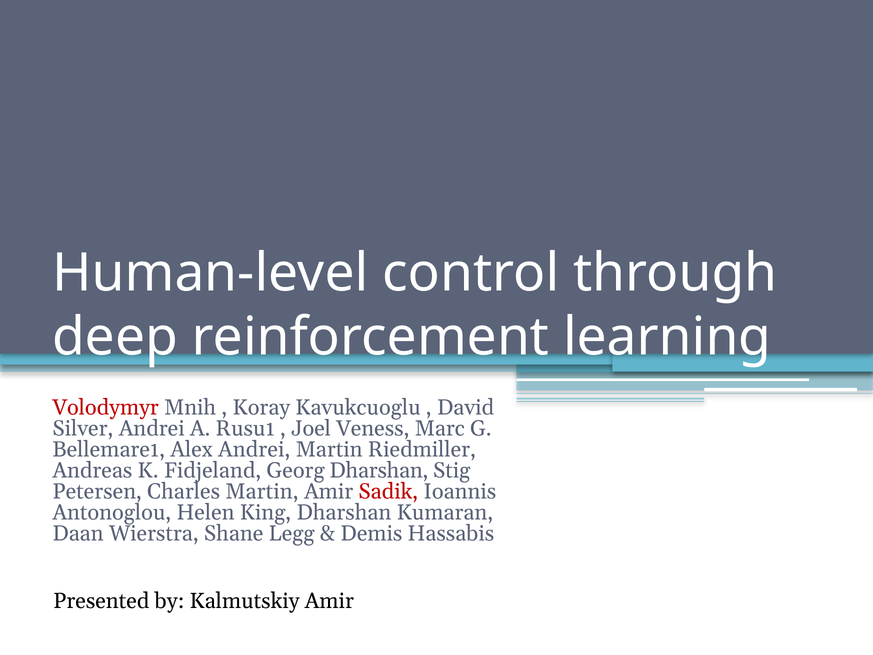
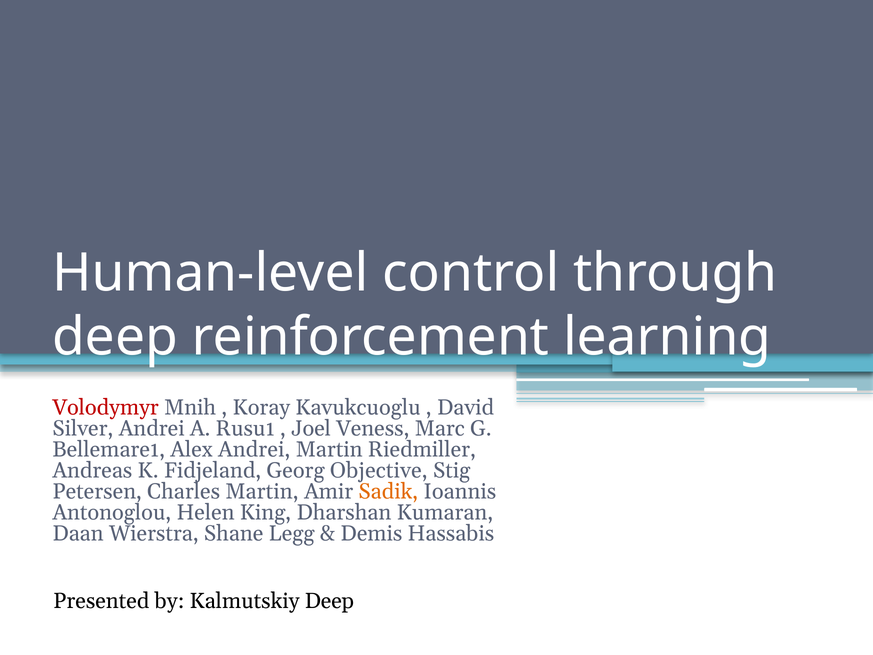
Georg Dharshan: Dharshan -> Objective
Sadik colour: red -> orange
Kalmutskiy Amir: Amir -> Deep
